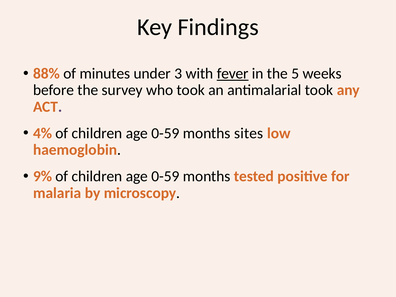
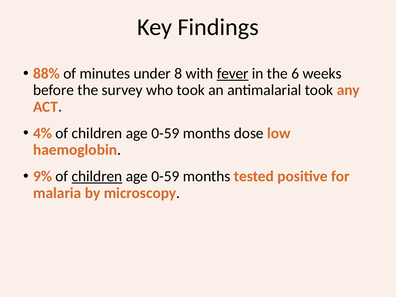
3: 3 -> 8
5: 5 -> 6
sites: sites -> dose
children at (97, 176) underline: none -> present
